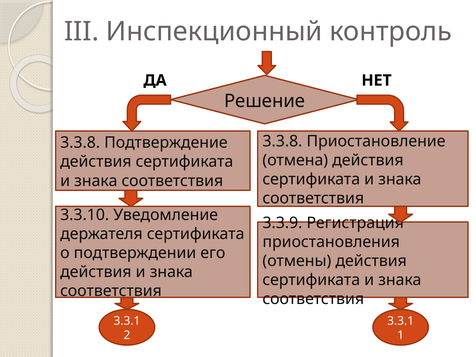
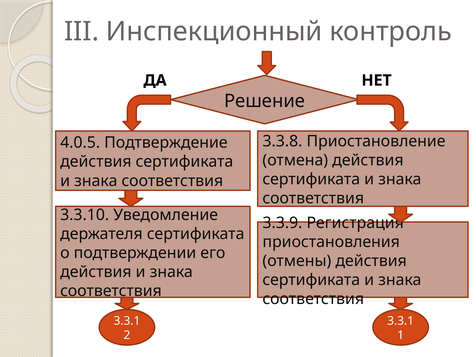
3.3.8 at (80, 143): 3.3.8 -> 4.0.5
